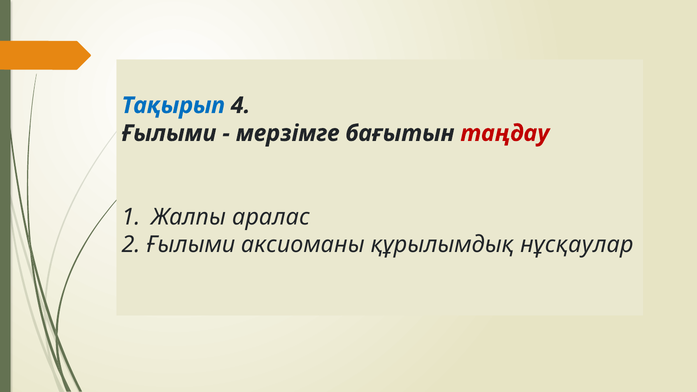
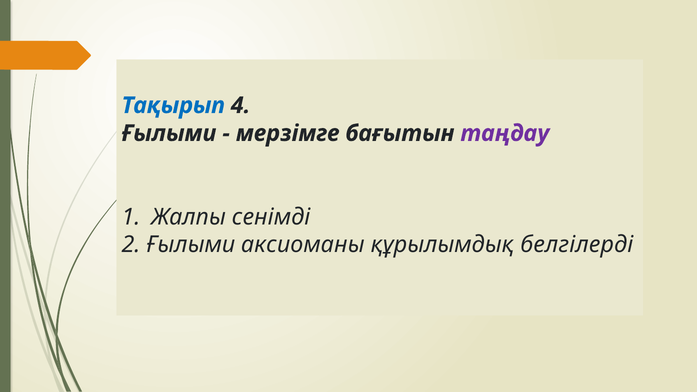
таңдау colour: red -> purple
аралас: аралас -> сенімді
нұсқаулар: нұсқаулар -> белгілерді
